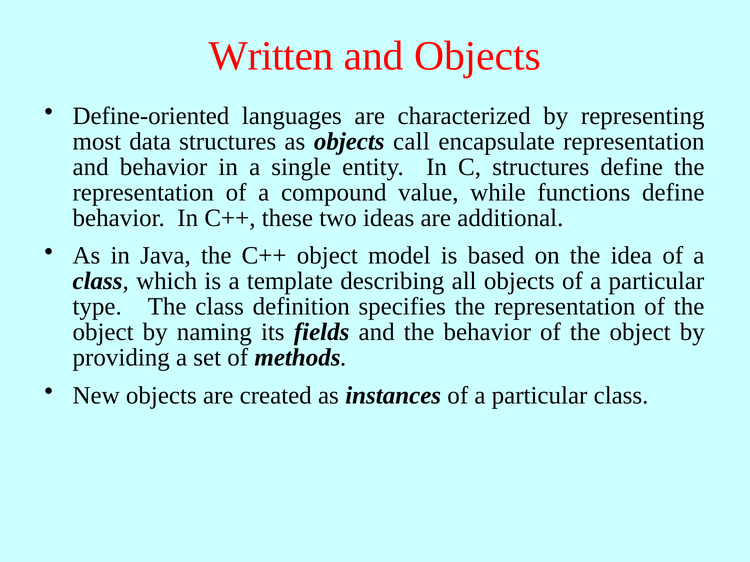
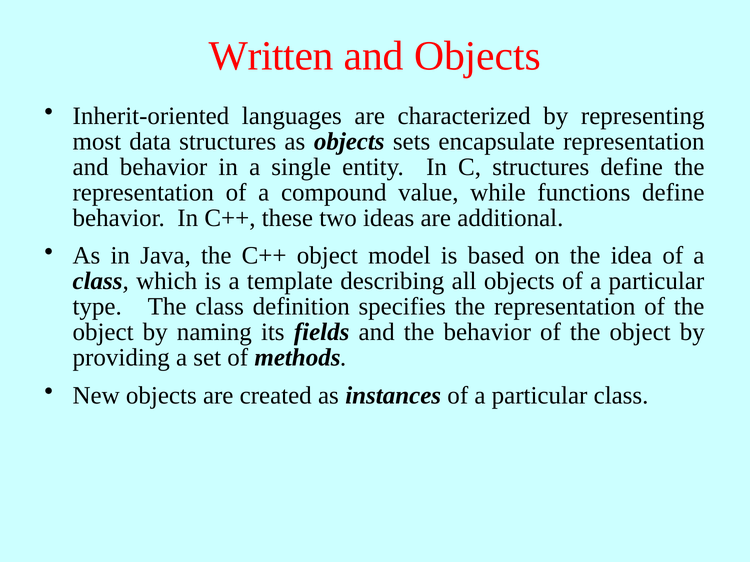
Define-oriented: Define-oriented -> Inherit-oriented
call: call -> sets
